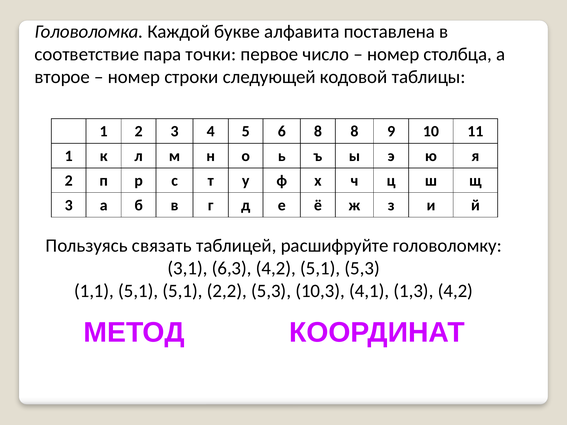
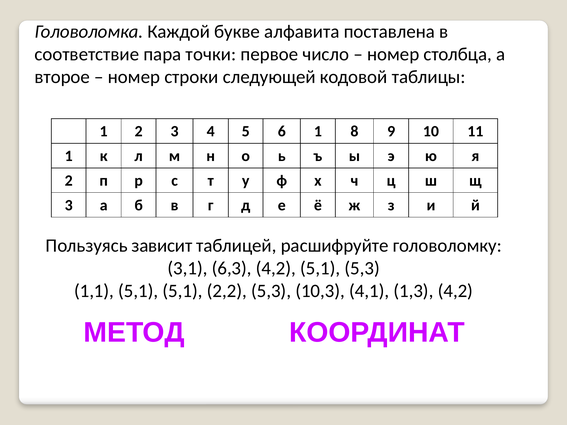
6 8: 8 -> 1
связать: связать -> зависит
